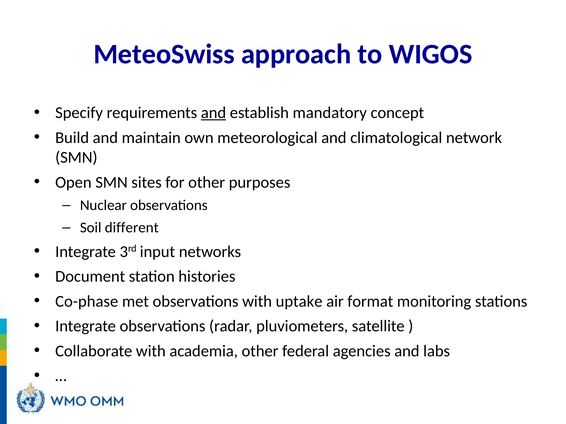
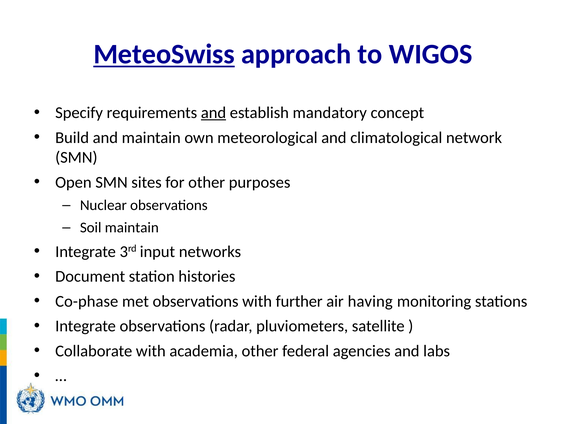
MeteoSwiss underline: none -> present
Soil different: different -> maintain
uptake: uptake -> further
format: format -> having
